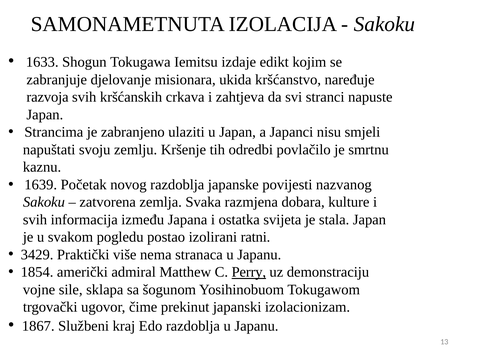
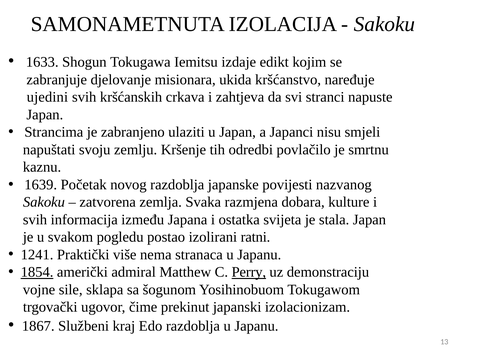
razvoja: razvoja -> ujedini
3429: 3429 -> 1241
1854 underline: none -> present
